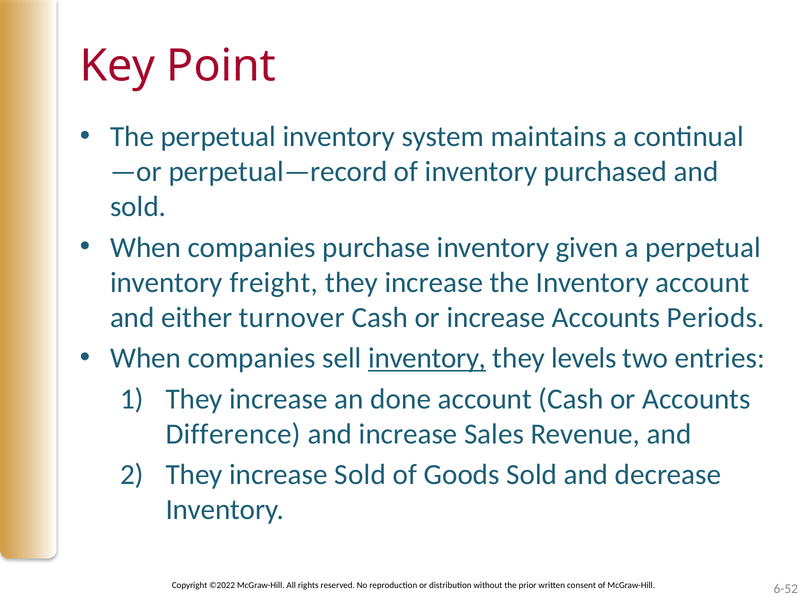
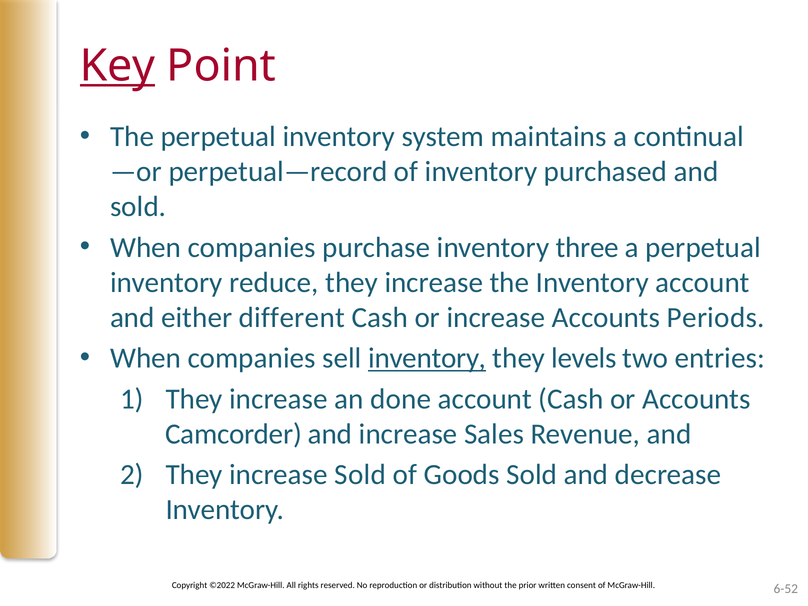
Key underline: none -> present
given: given -> three
freight: freight -> reduce
turnover: turnover -> different
Difference: Difference -> Camcorder
